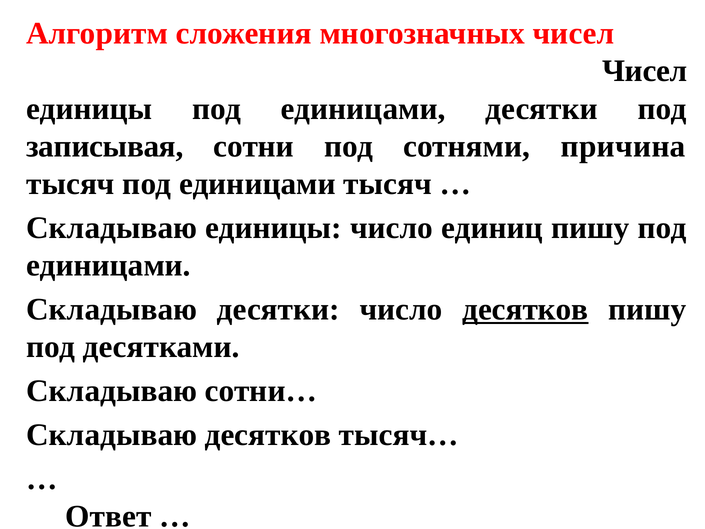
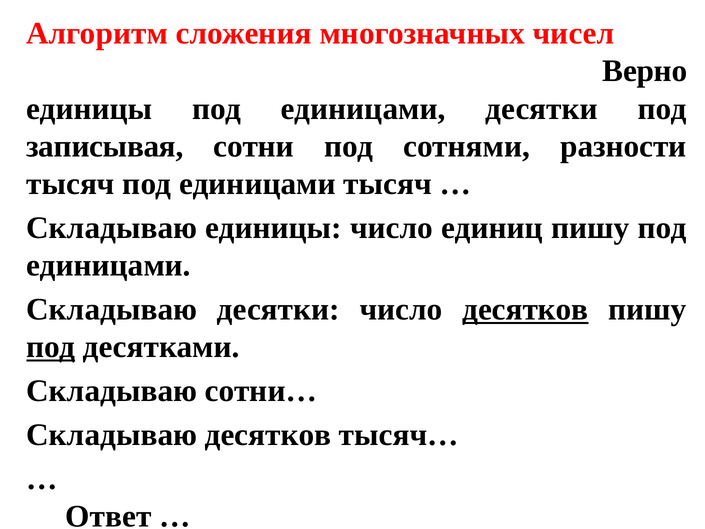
Чисел at (645, 71): Чисел -> Верно
причина: причина -> разности
под at (51, 347) underline: none -> present
